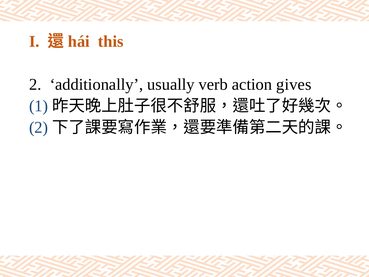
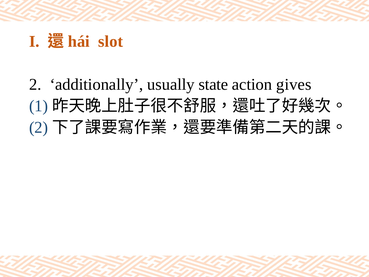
this: this -> slot
verb: verb -> state
